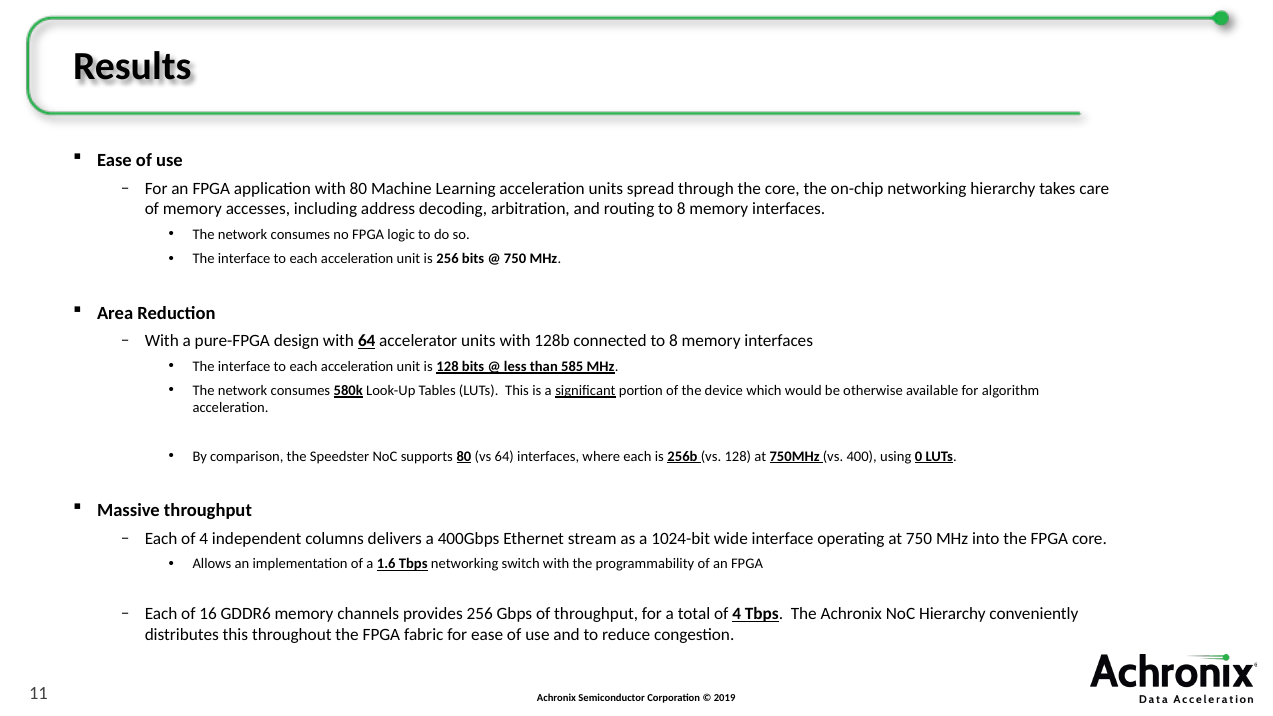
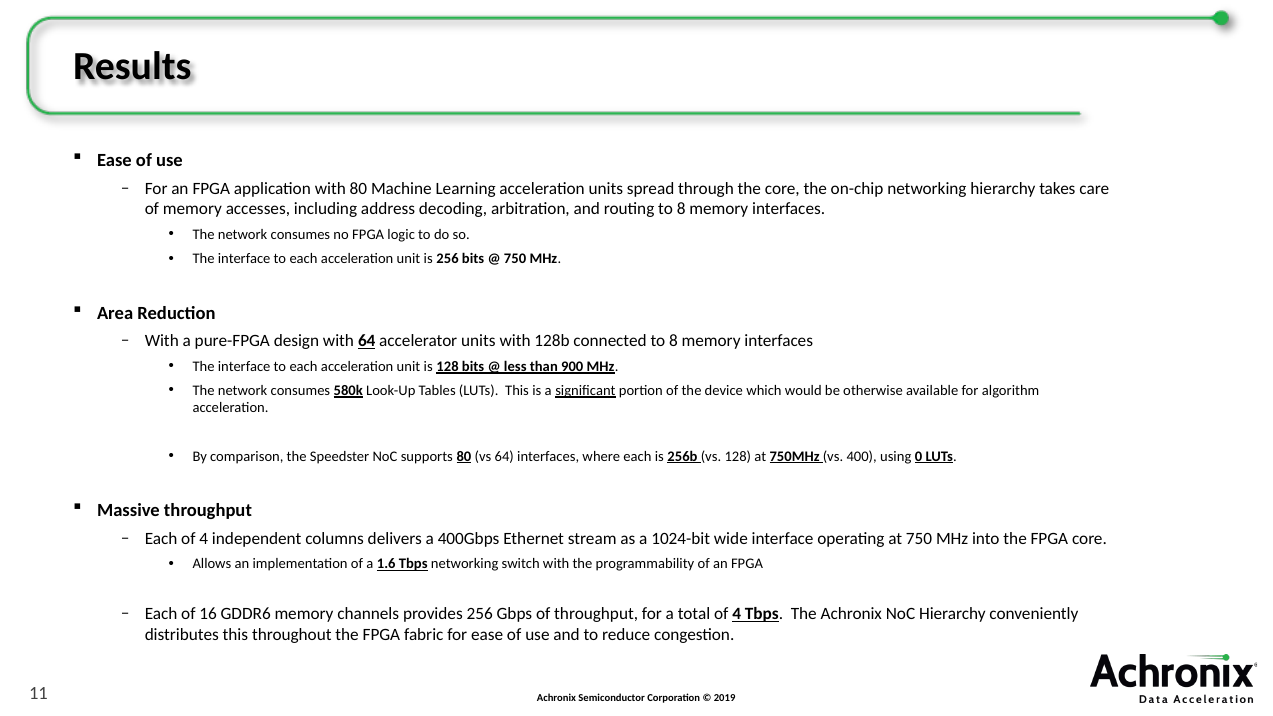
585: 585 -> 900
